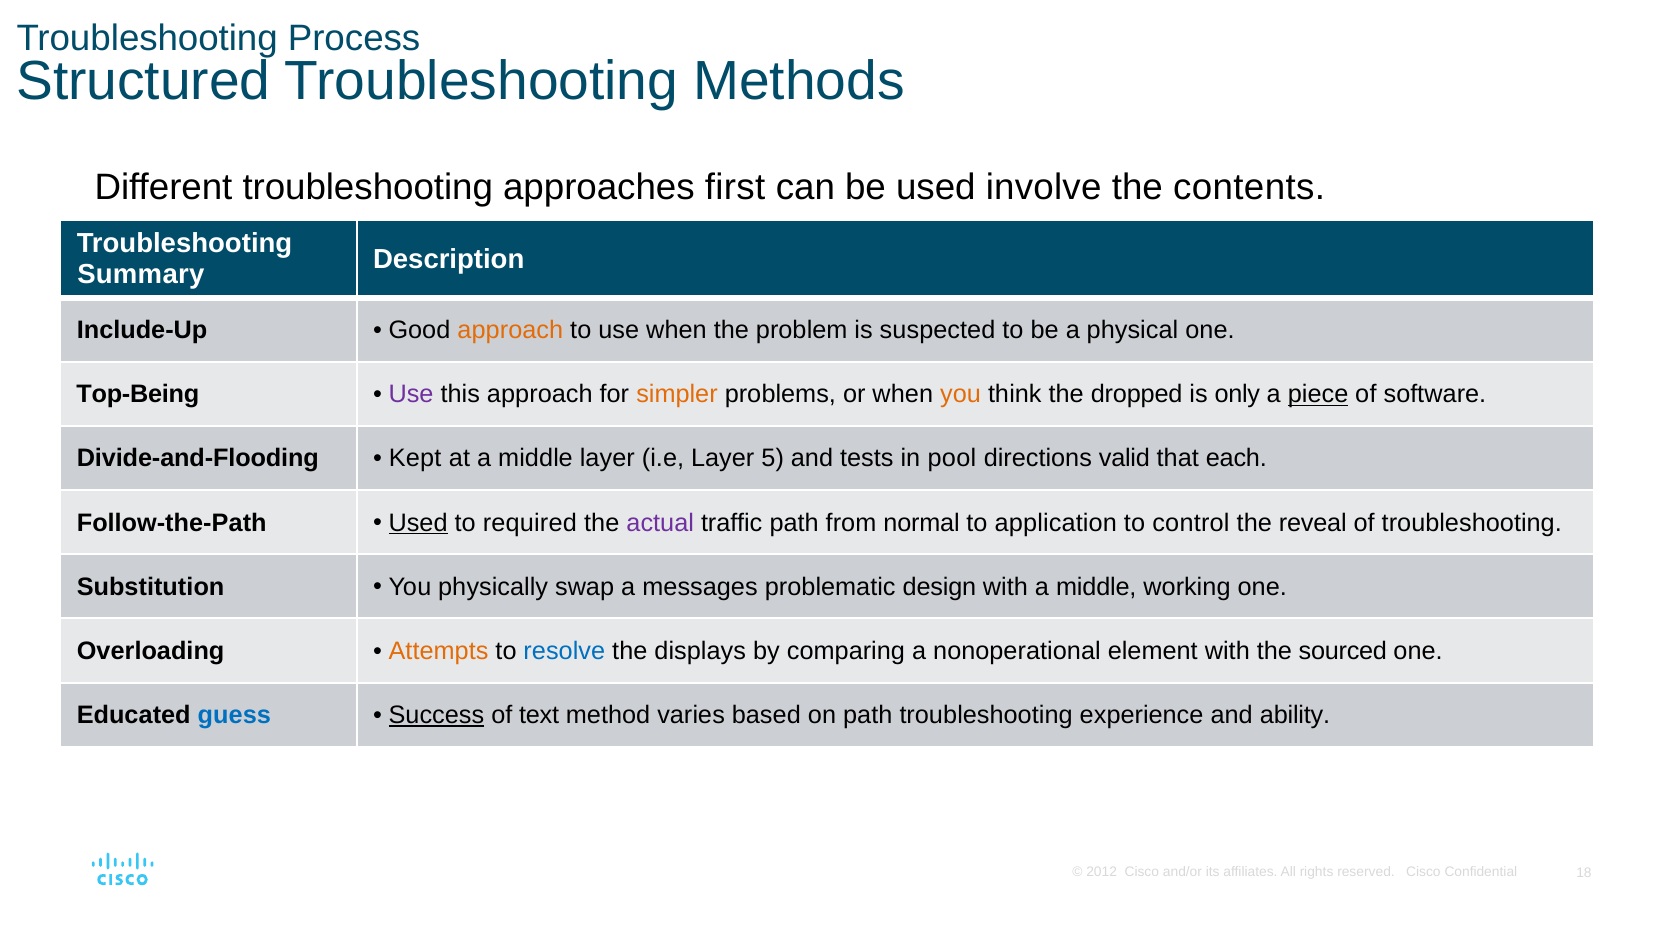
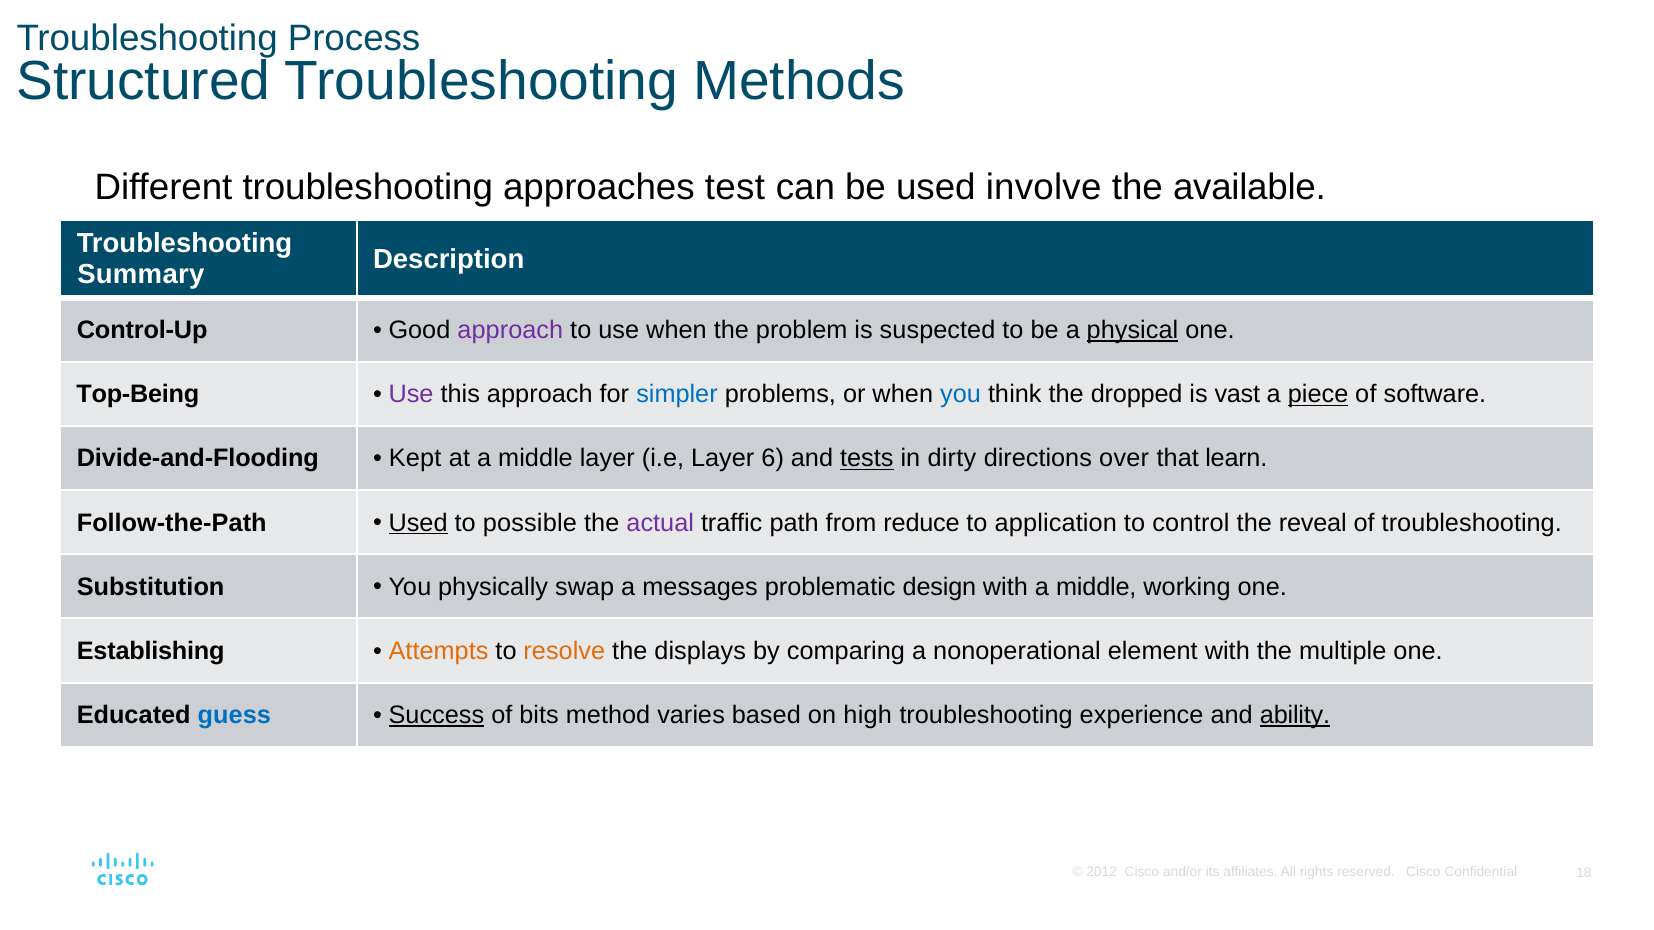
first: first -> test
contents: contents -> available
Include-Up: Include-Up -> Control-Up
approach at (510, 330) colour: orange -> purple
physical underline: none -> present
simpler colour: orange -> blue
you at (961, 395) colour: orange -> blue
only: only -> vast
5: 5 -> 6
tests underline: none -> present
pool: pool -> dirty
valid: valid -> over
each: each -> learn
required: required -> possible
normal: normal -> reduce
Overloading: Overloading -> Establishing
resolve colour: blue -> orange
sourced: sourced -> multiple
text: text -> bits
on path: path -> high
ability underline: none -> present
